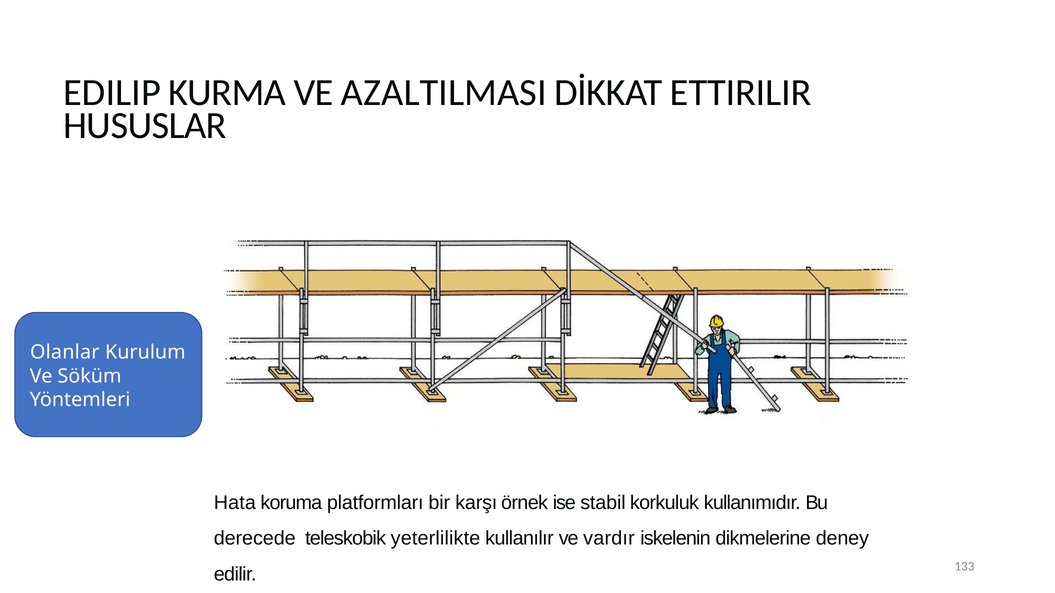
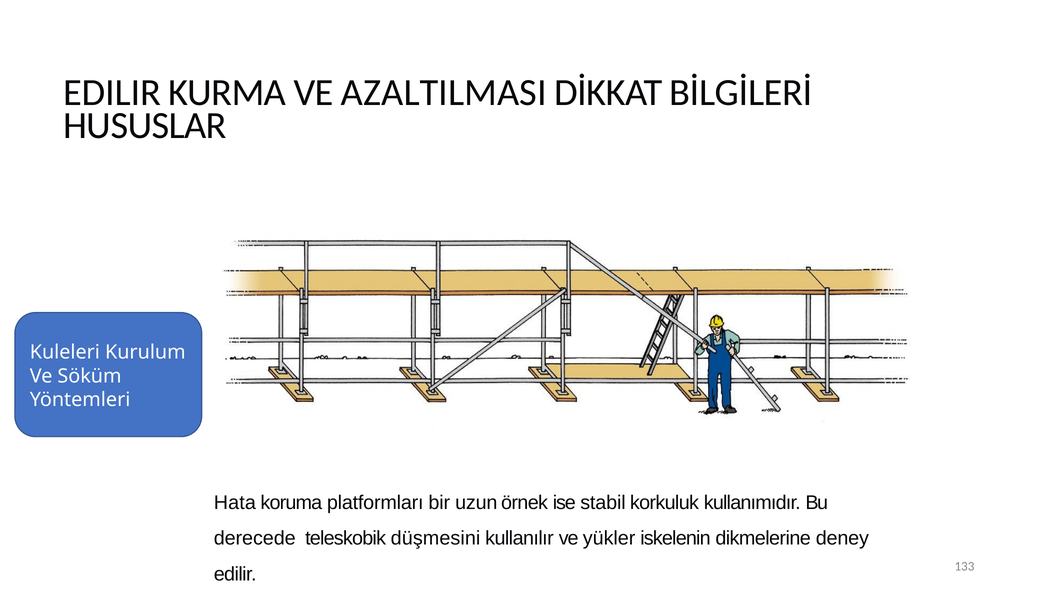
EDILIP at (112, 93): EDILIP -> EDILIR
ETTIRILIR: ETTIRILIR -> BİLGİLERİ
Olanlar: Olanlar -> Kuleleri
karşı: karşı -> uzun
yeterlilikte: yeterlilikte -> düşmesini
vardır: vardır -> yükler
